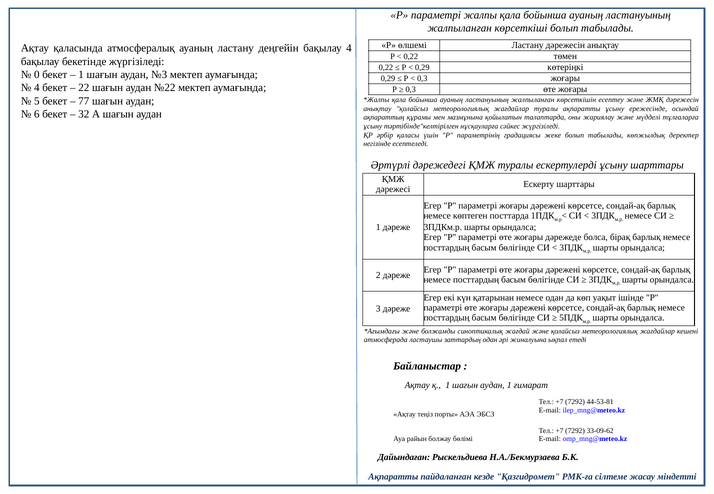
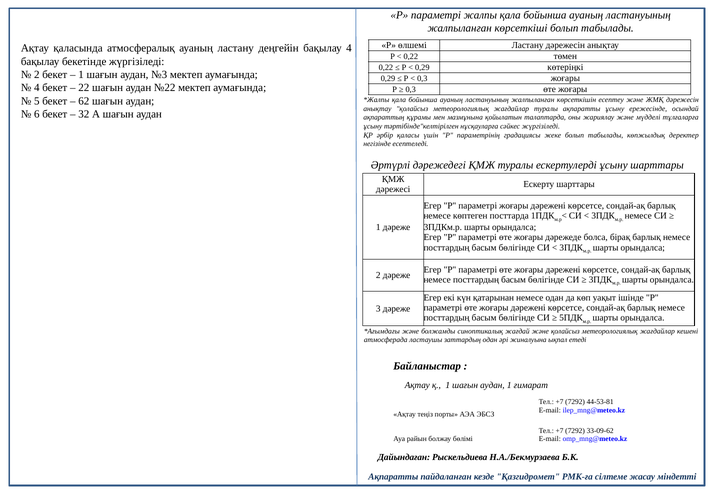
0 at (37, 75): 0 -> 2
77: 77 -> 62
